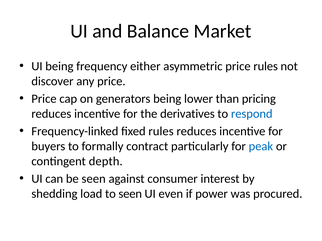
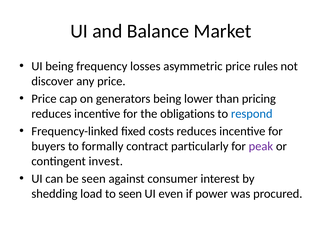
either: either -> losses
derivatives: derivatives -> obligations
fixed rules: rules -> costs
peak colour: blue -> purple
depth: depth -> invest
